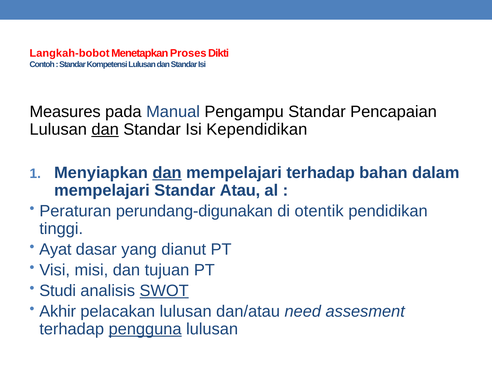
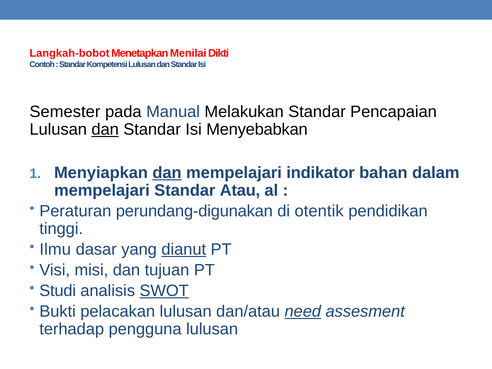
Proses: Proses -> Menilai
Measures: Measures -> Semester
Pengampu: Pengampu -> Melakukan
Kependidikan: Kependidikan -> Menyebabkan
mempelajari terhadap: terhadap -> indikator
Ayat: Ayat -> Ilmu
dianut underline: none -> present
Akhir: Akhir -> Bukti
need underline: none -> present
pengguna underline: present -> none
